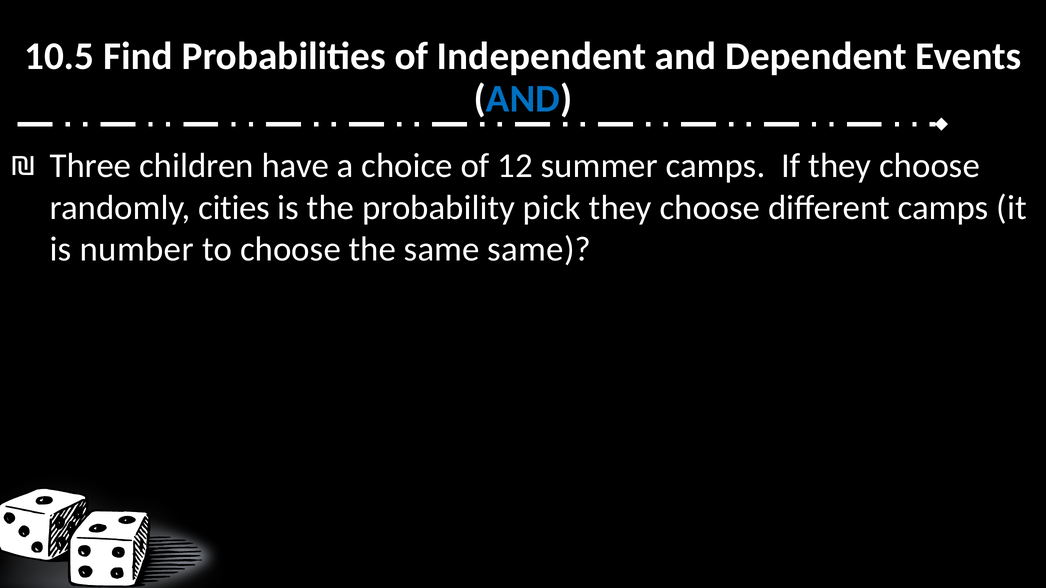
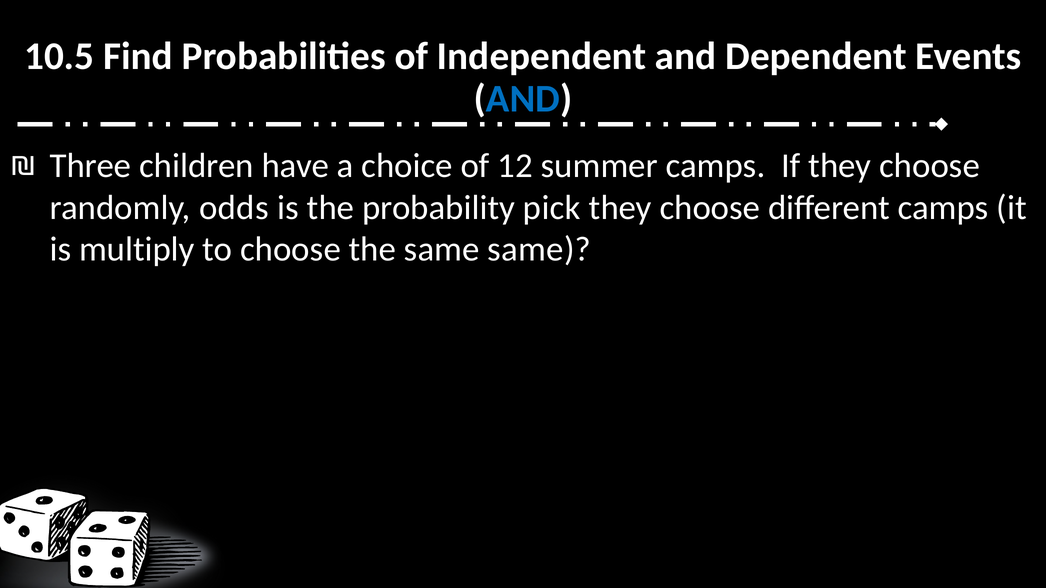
cities: cities -> odds
number: number -> multiply
